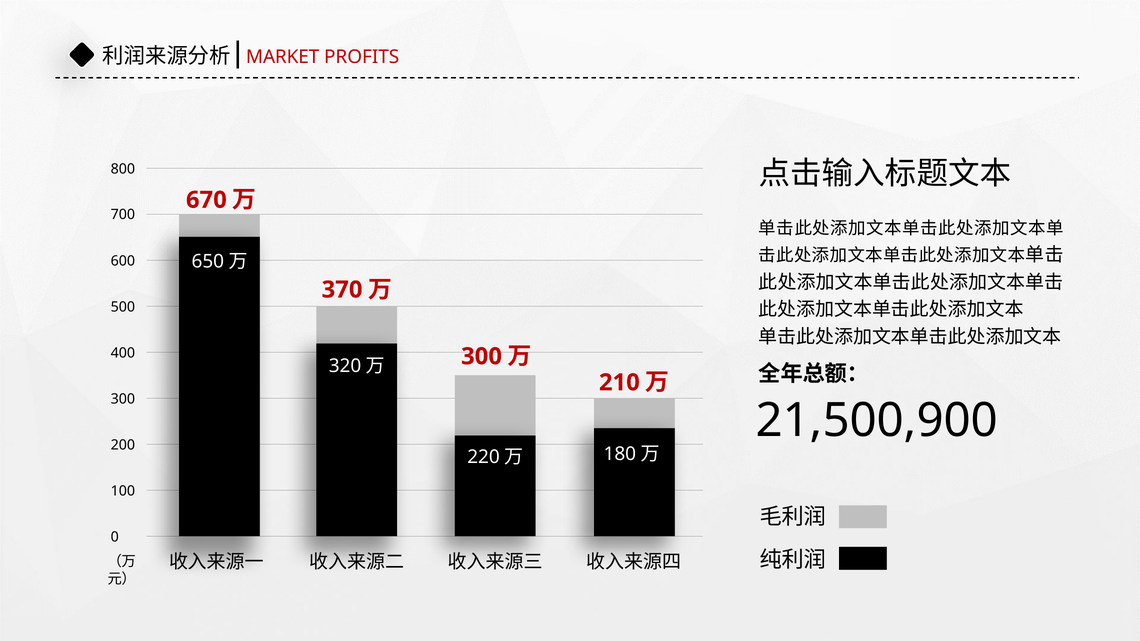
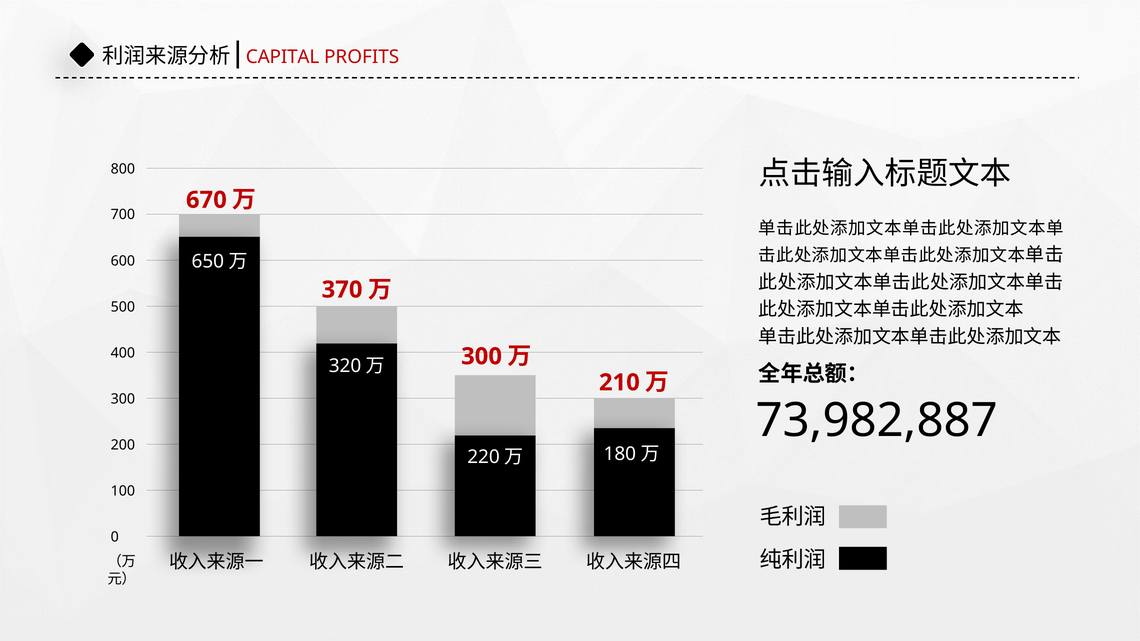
MARKET: MARKET -> CAPITAL
21,500,900: 21,500,900 -> 73,982,887
